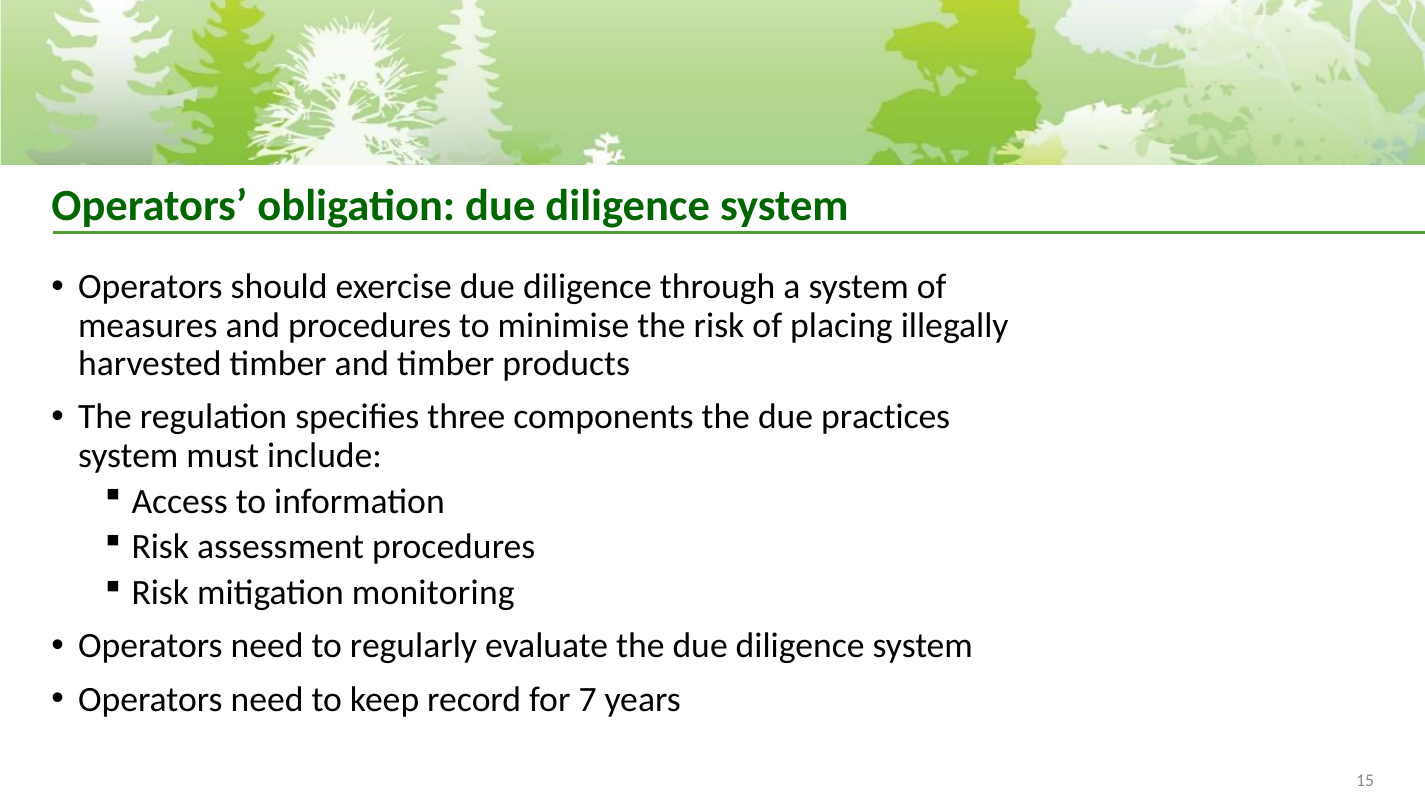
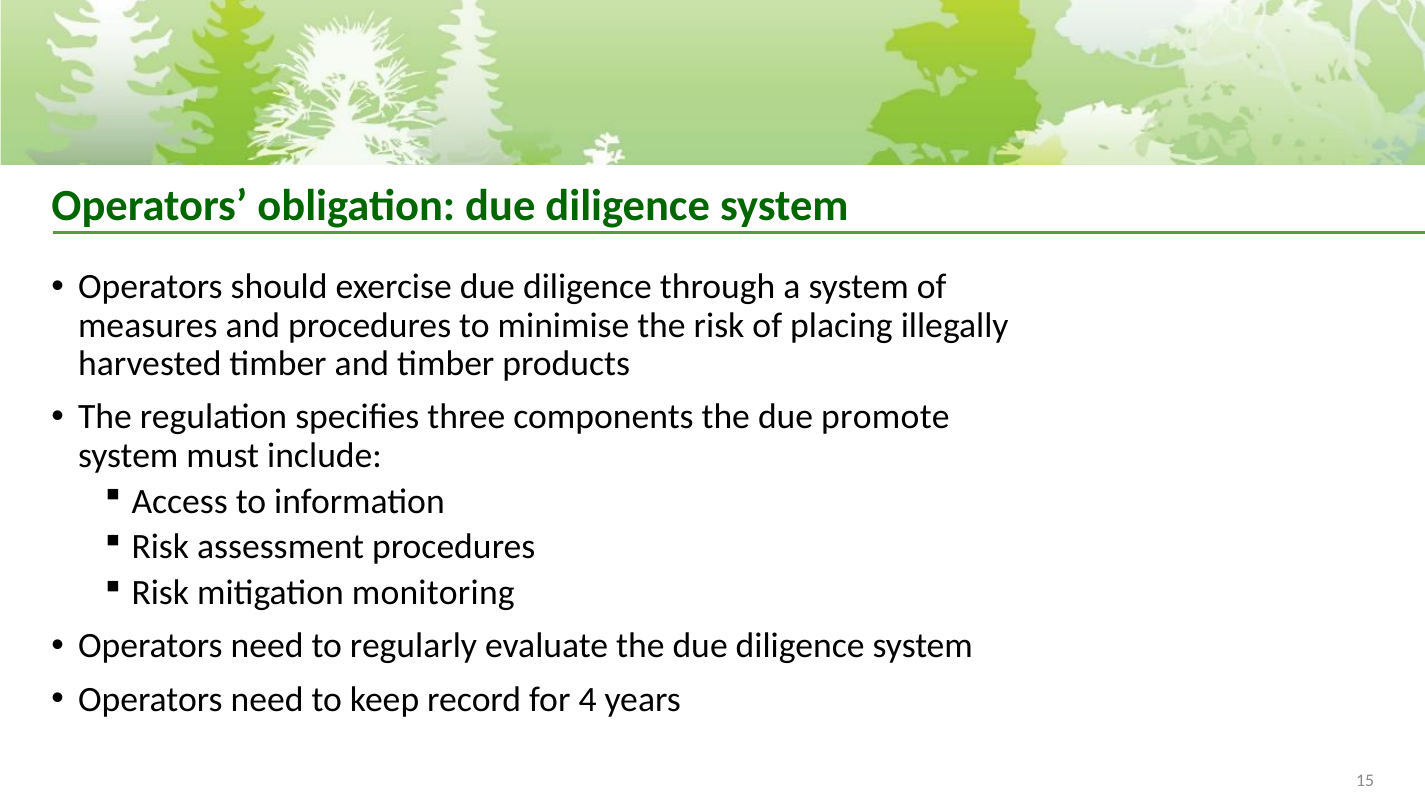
practices: practices -> promote
7: 7 -> 4
